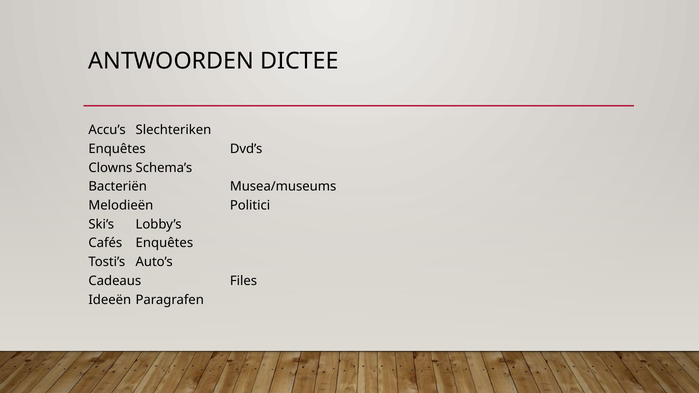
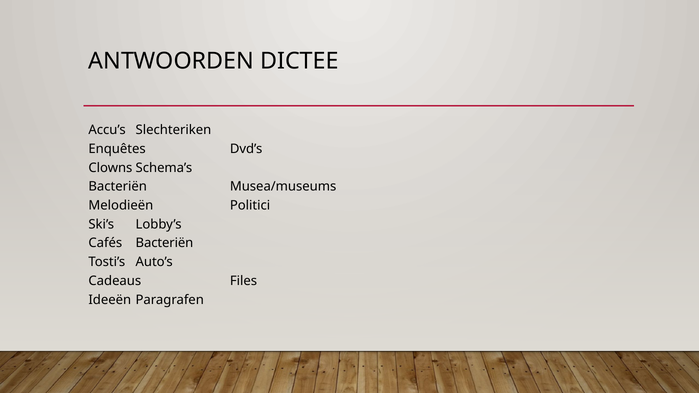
Cafés Enquêtes: Enquêtes -> Bacteriën
